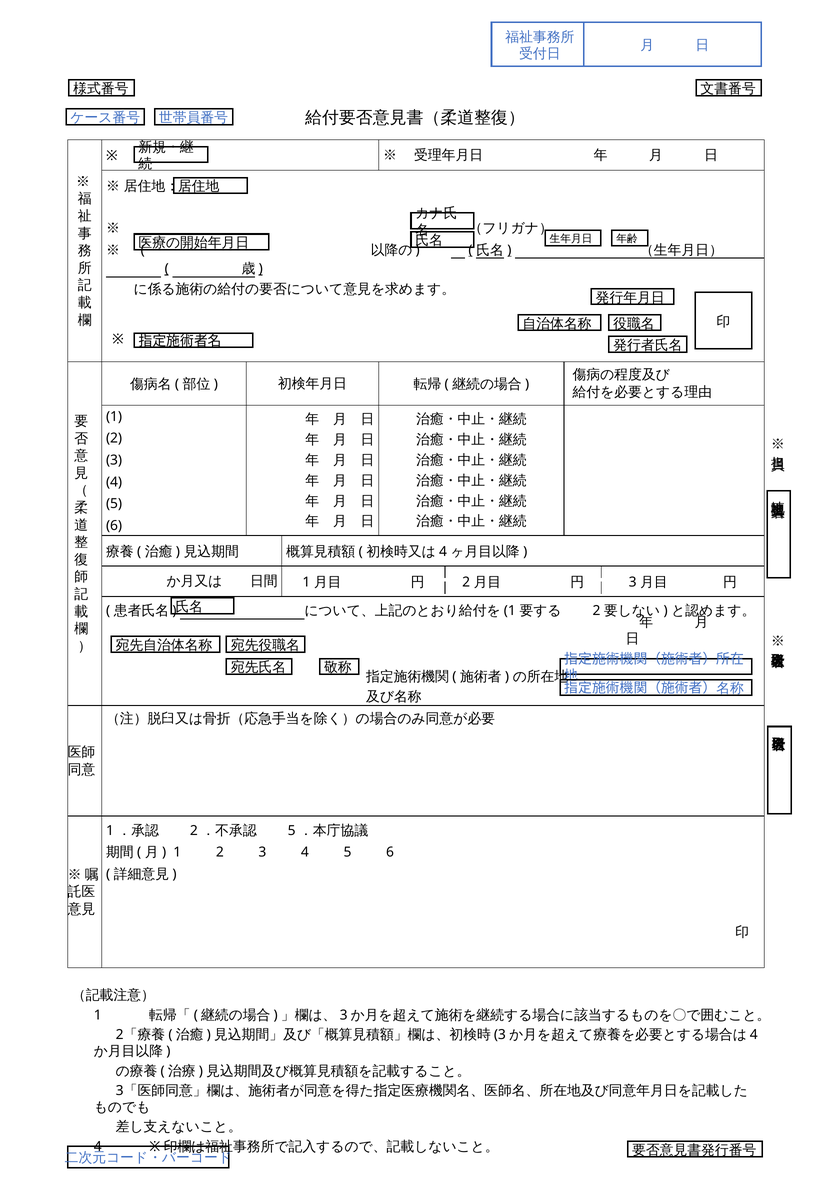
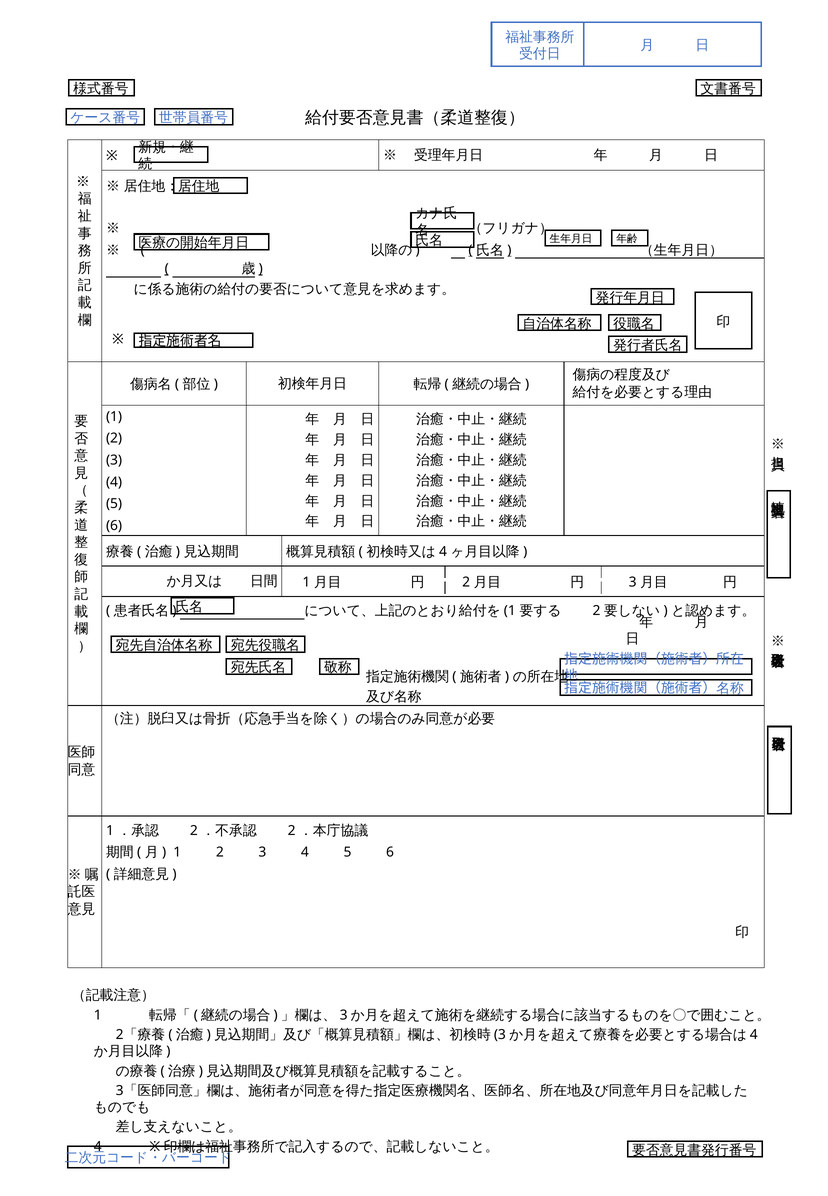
5 at (292, 831): 5 -> 2
